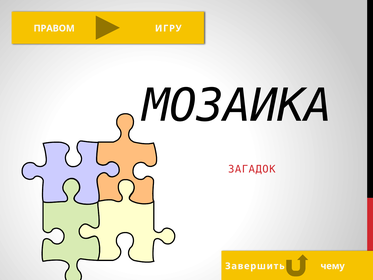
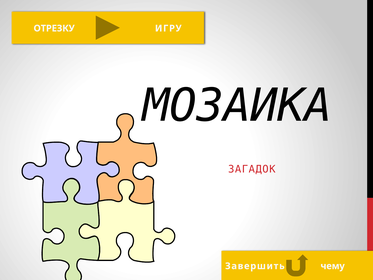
ПРАВОМ: ПРАВОМ -> ОТРЕЗКУ
